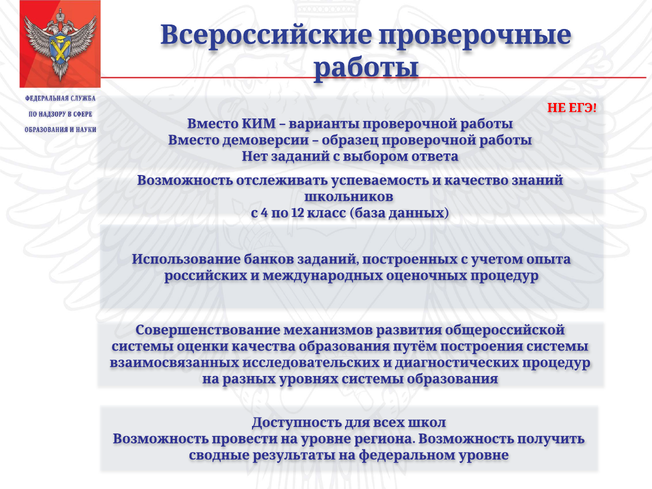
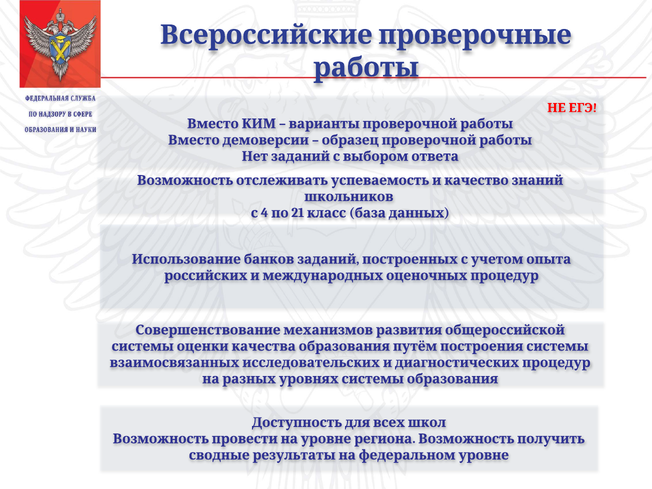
12: 12 -> 21
